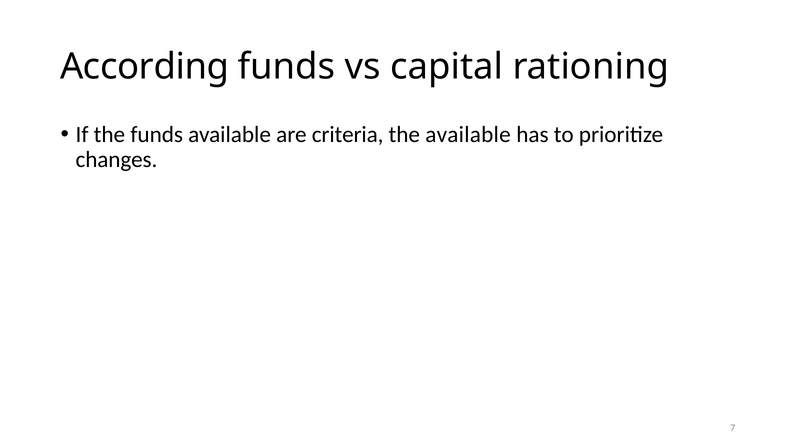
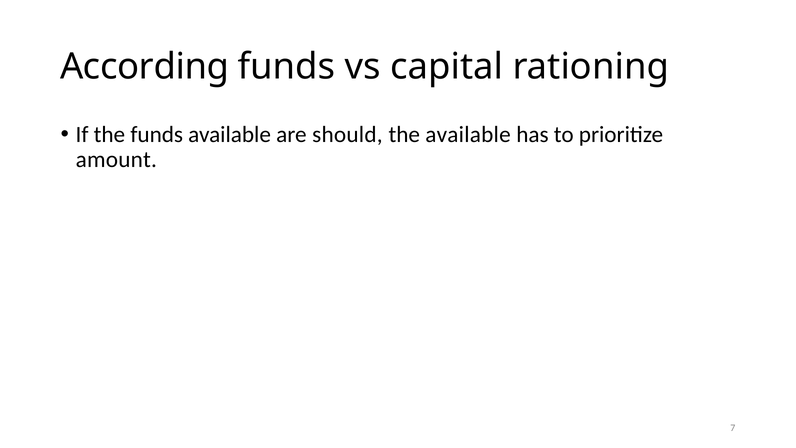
criteria: criteria -> should
changes: changes -> amount
